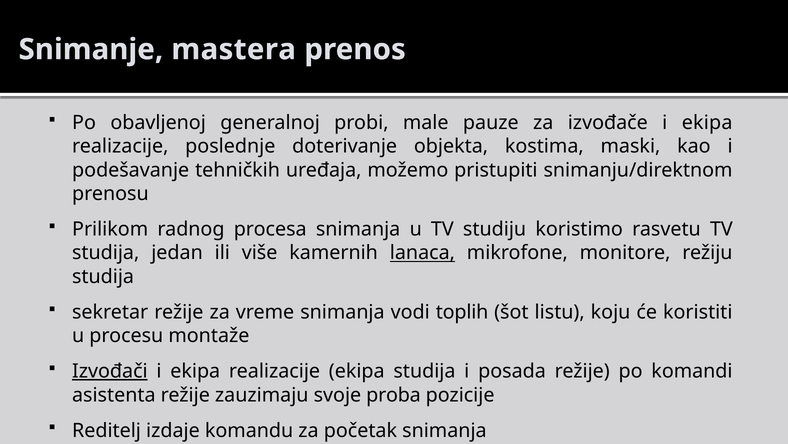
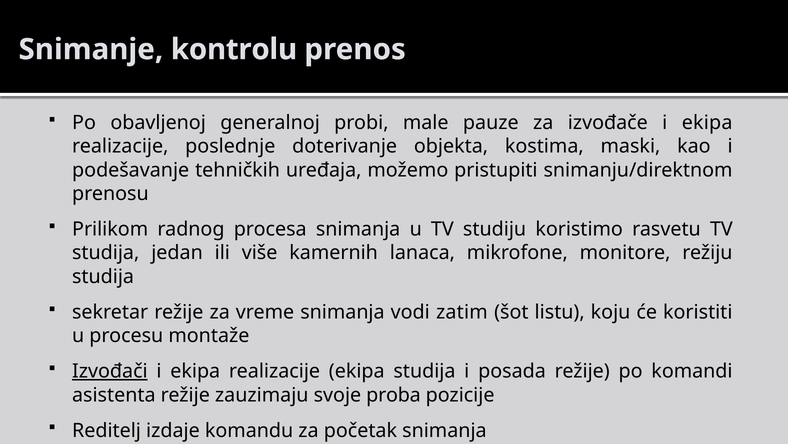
mastera: mastera -> kontrolu
lanaca underline: present -> none
toplih: toplih -> zatim
